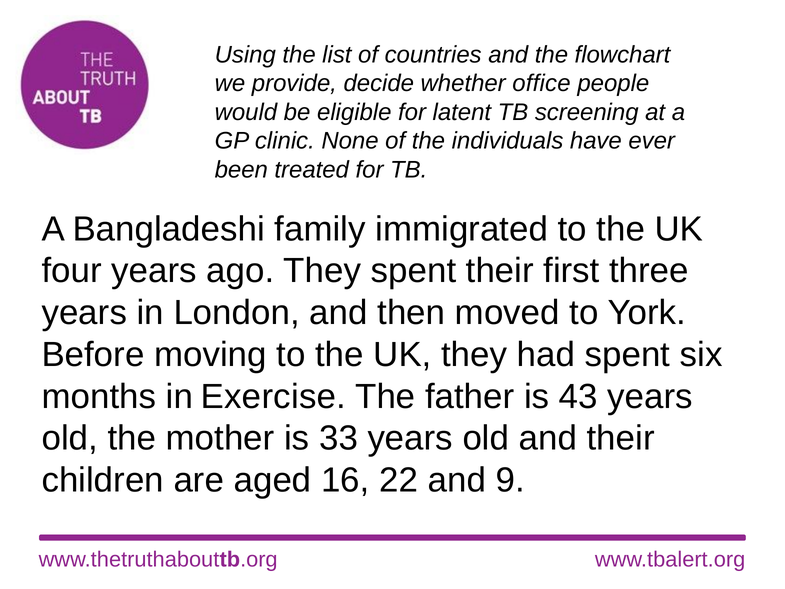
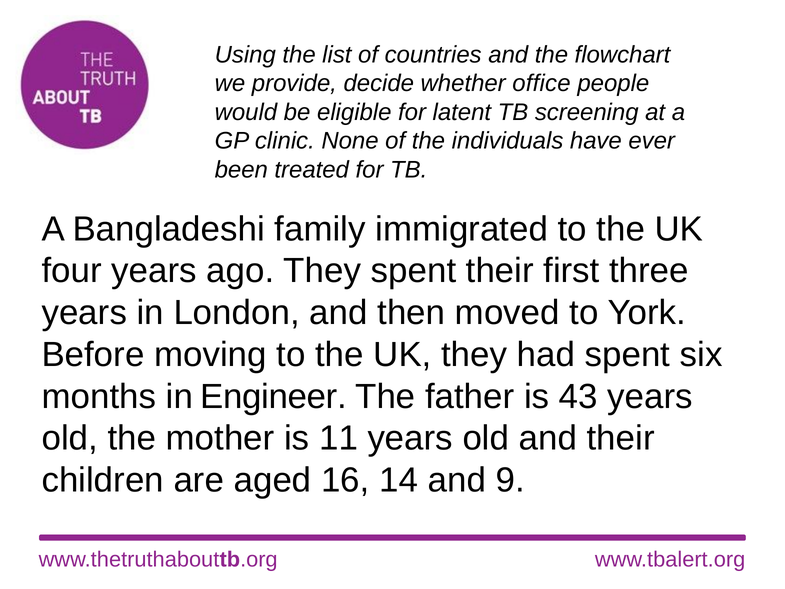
Exercise: Exercise -> Engineer
33: 33 -> 11
22: 22 -> 14
